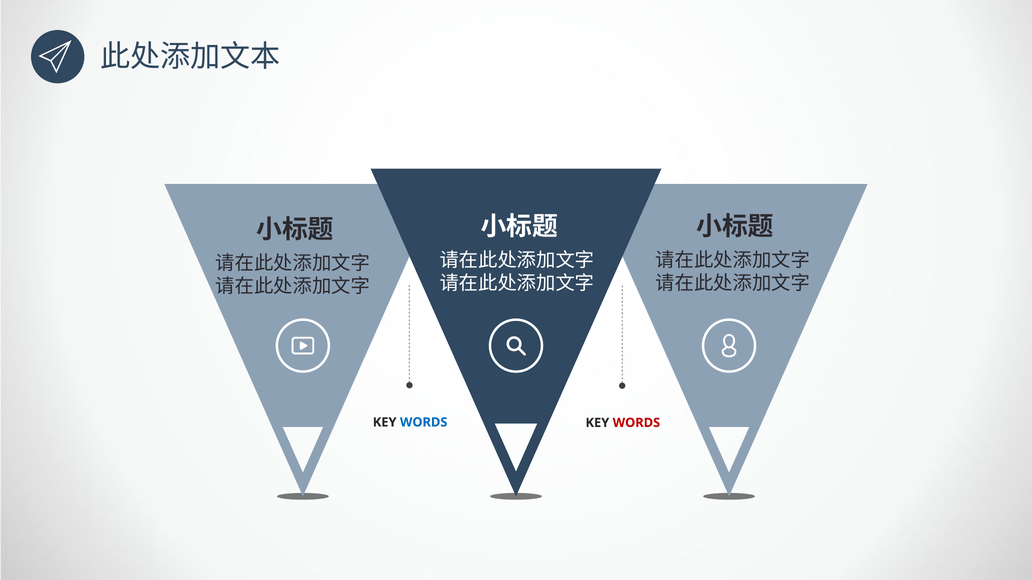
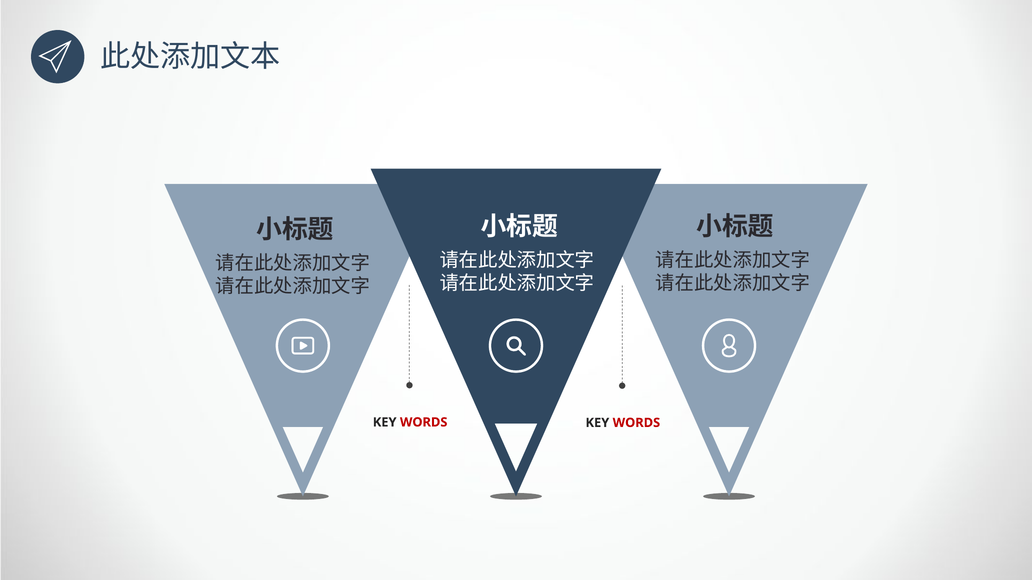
WORDS at (424, 423) colour: blue -> red
